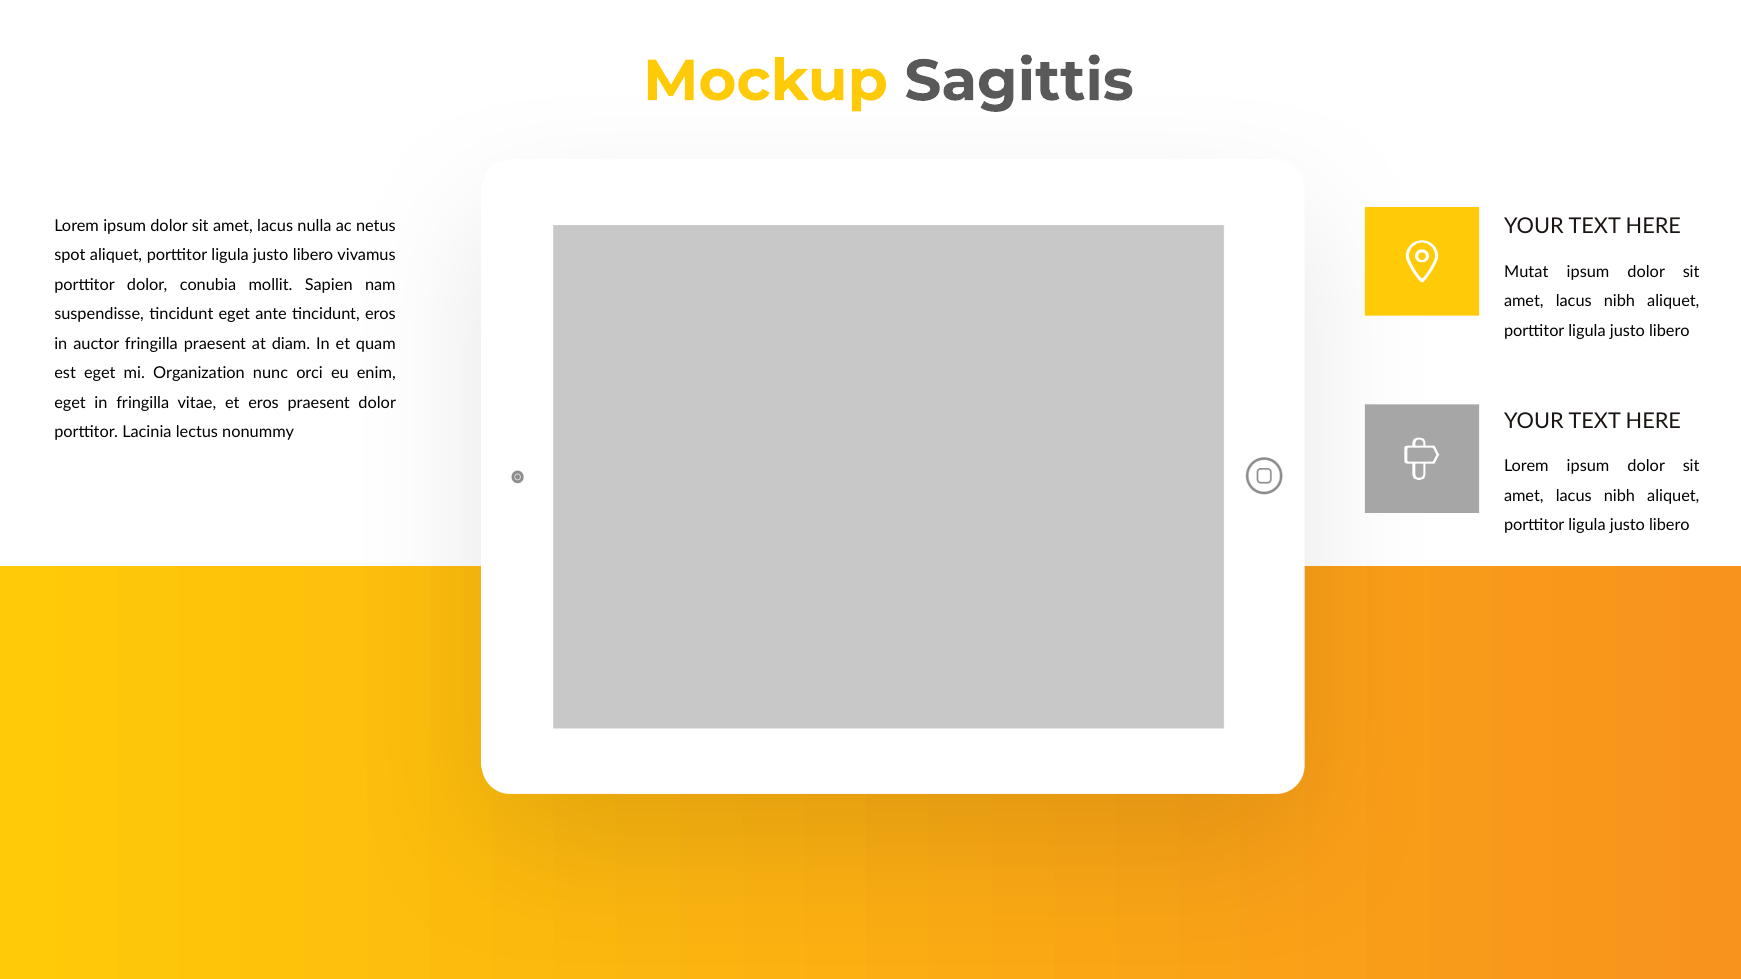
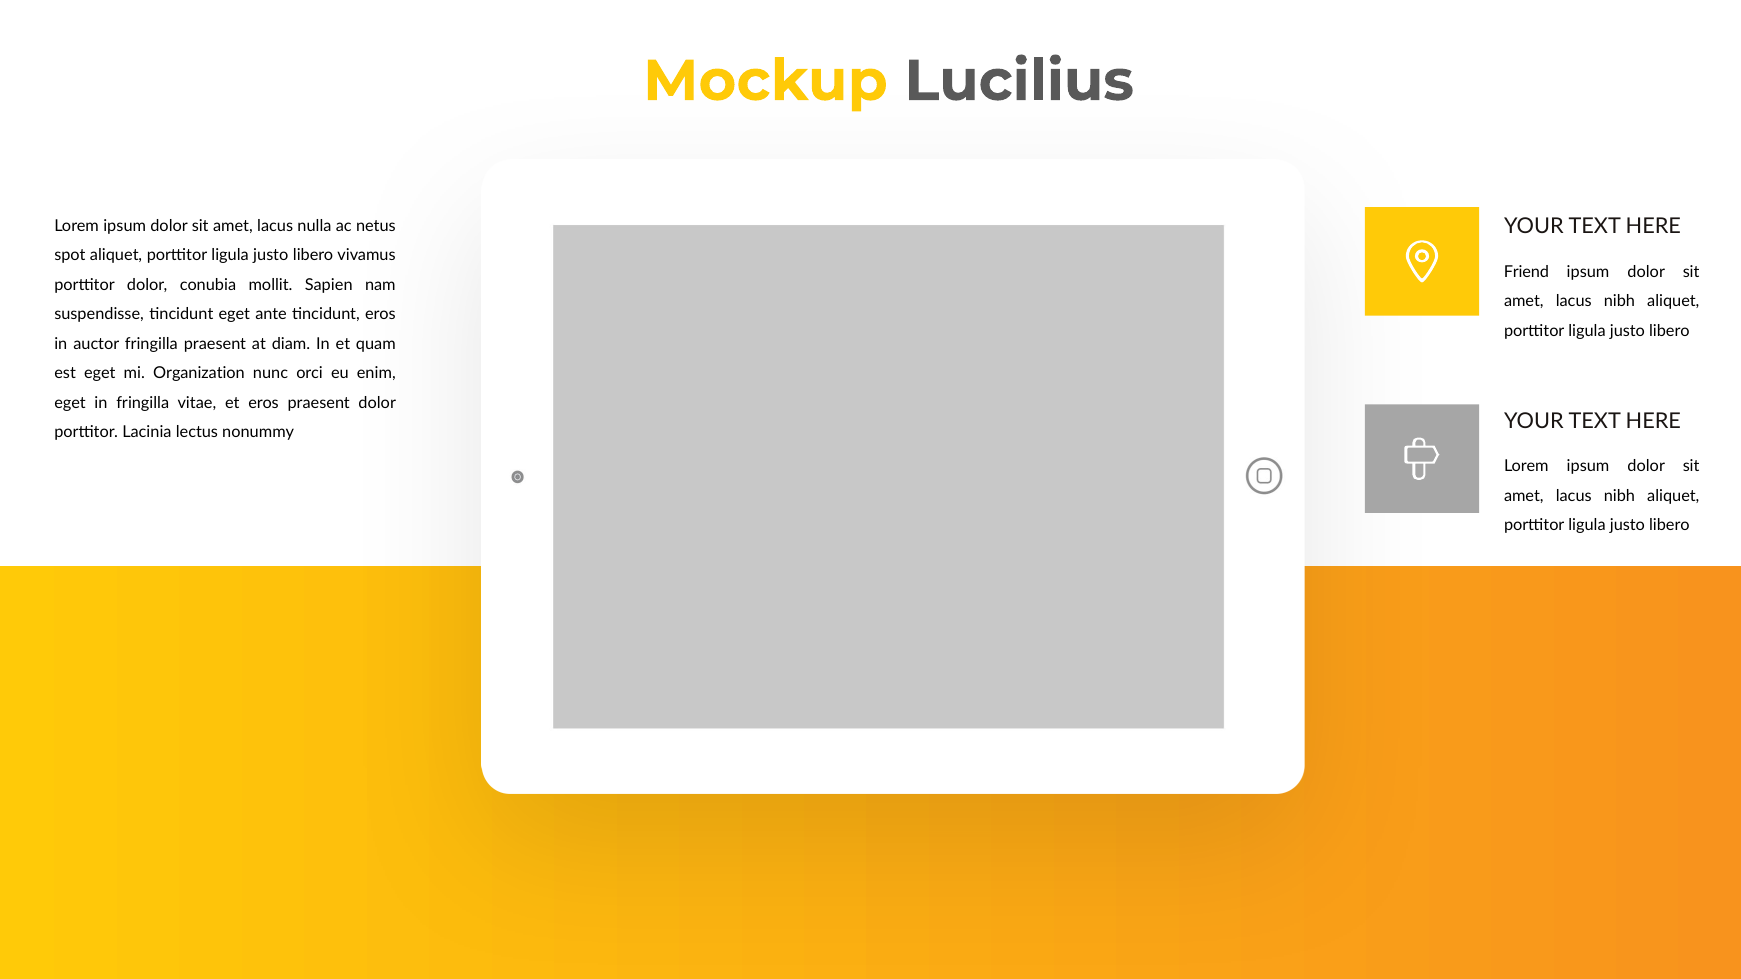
Sagittis: Sagittis -> Lucilius
Mutat: Mutat -> Friend
